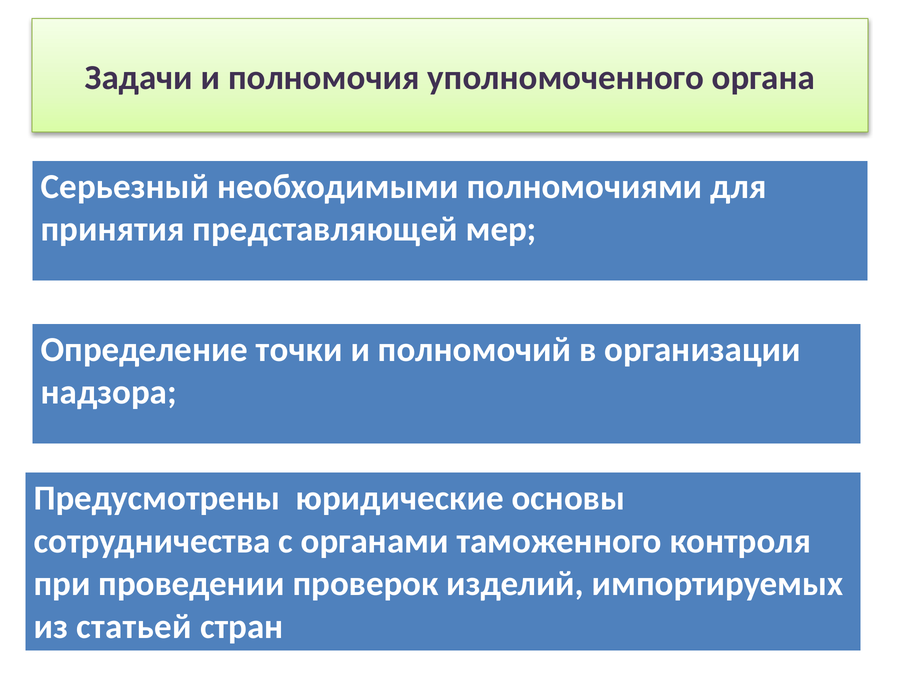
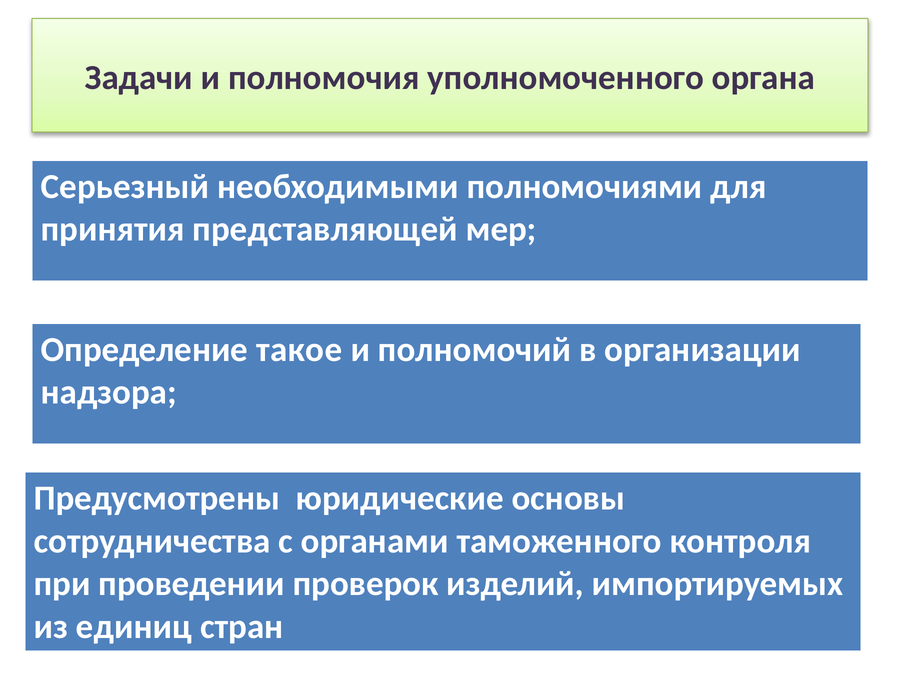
точки: точки -> такое
статьей: статьей -> единиц
